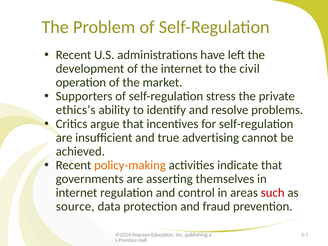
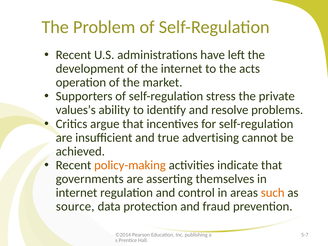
civil: civil -> acts
ethics’s: ethics’s -> values’s
such colour: red -> orange
